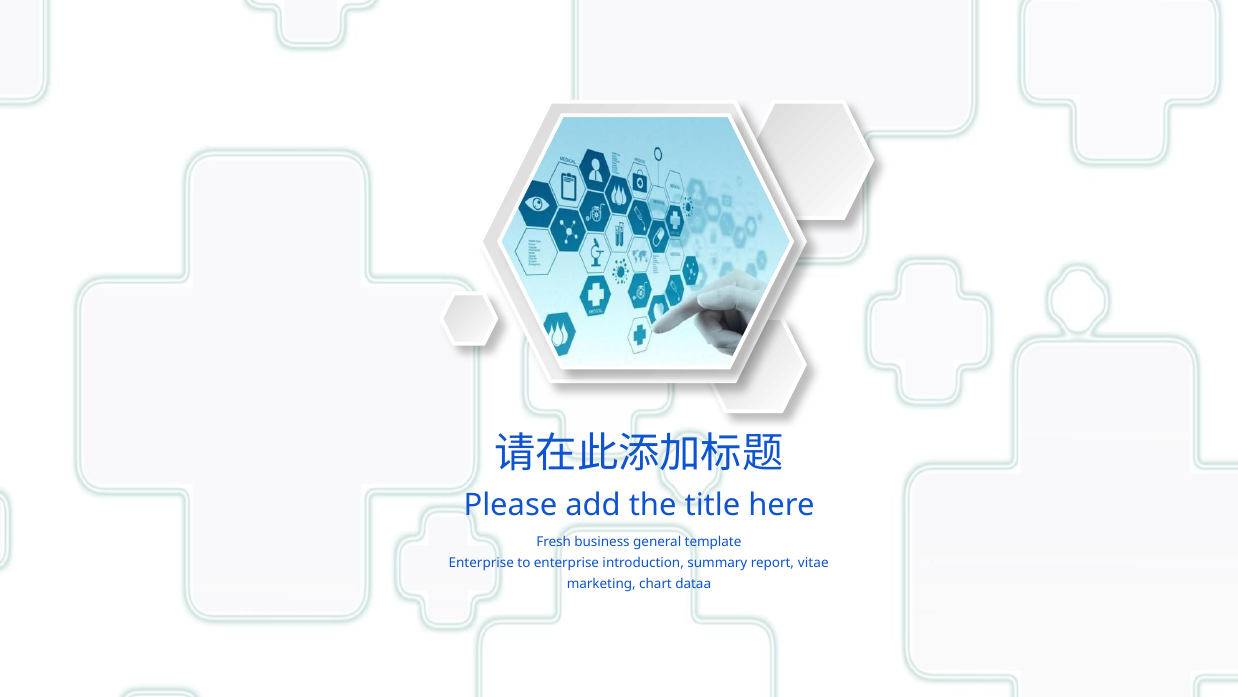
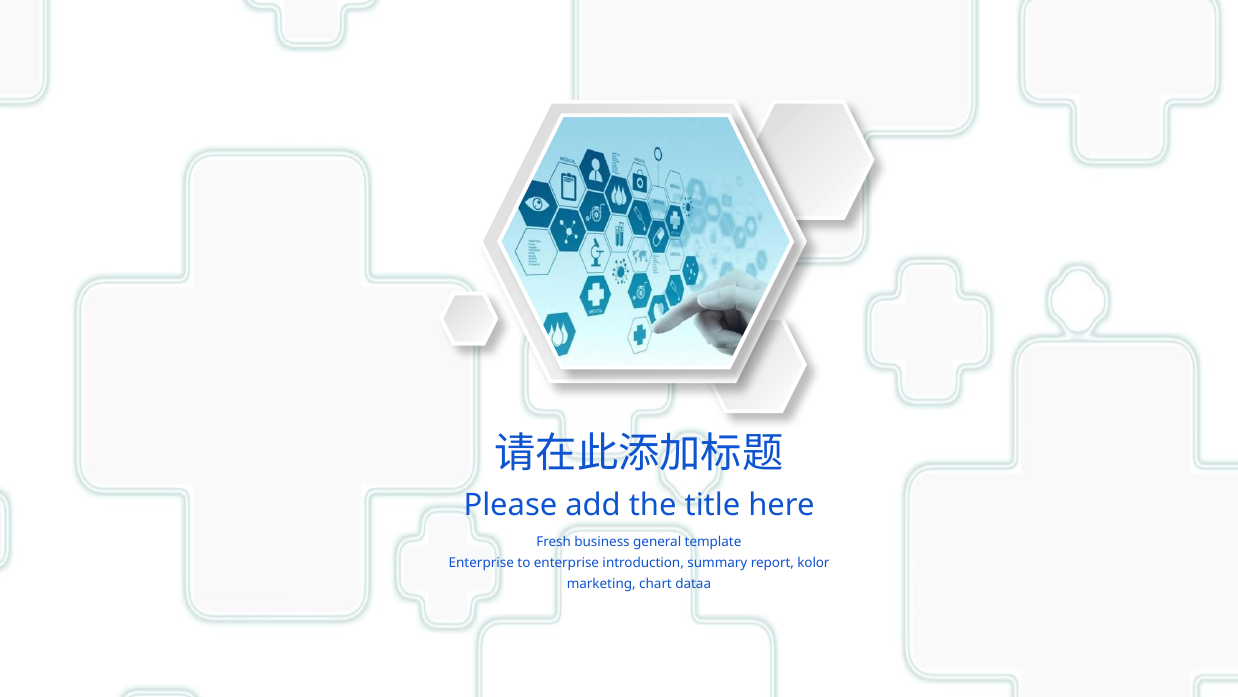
vitae: vitae -> kolor
